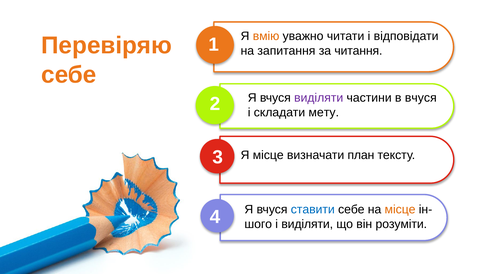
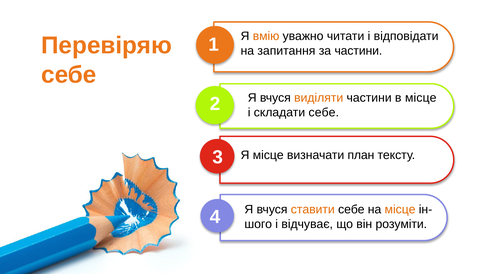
за читання: читання -> частини
виділяти at (319, 98) colour: purple -> orange
в вчуся: вчуся -> місце
складати мету: мету -> себе
ставити colour: blue -> orange
і виділяти: виділяти -> відчуває
